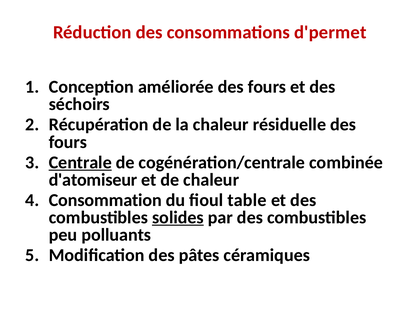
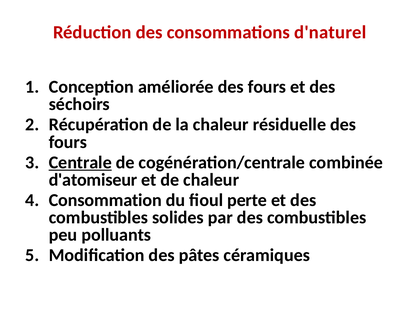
d'permet: d'permet -> d'naturel
table: table -> perte
solides underline: present -> none
